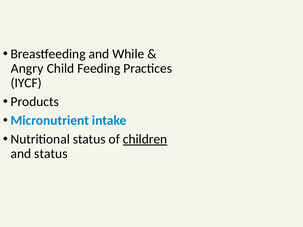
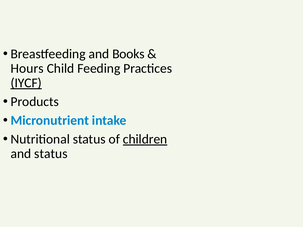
While: While -> Books
Angry: Angry -> Hours
IYCF underline: none -> present
